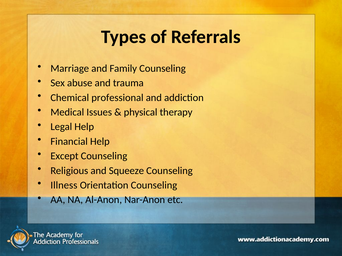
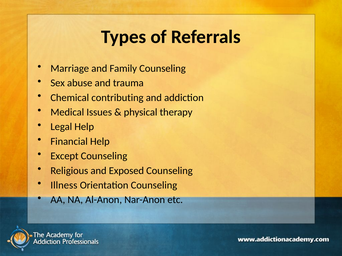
professional: professional -> contributing
Squeeze: Squeeze -> Exposed
